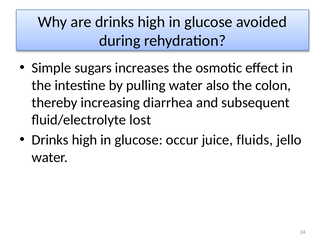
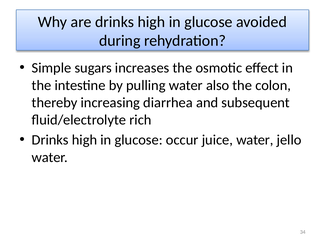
lost: lost -> rich
juice fluids: fluids -> water
